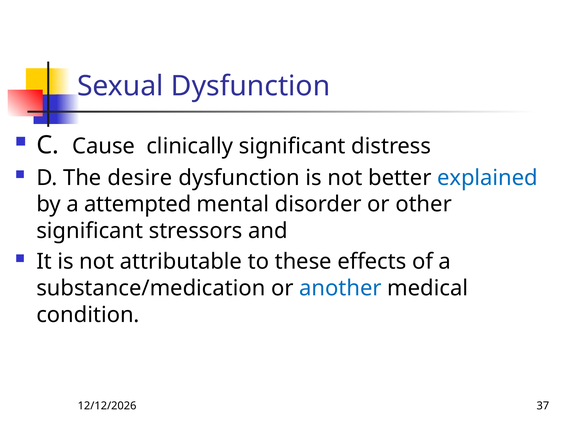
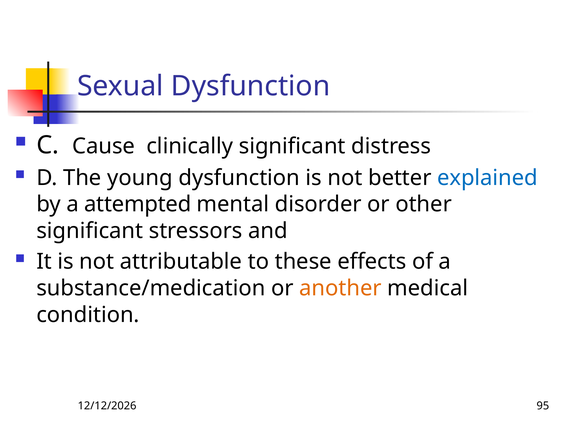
desire: desire -> young
another colour: blue -> orange
37: 37 -> 95
